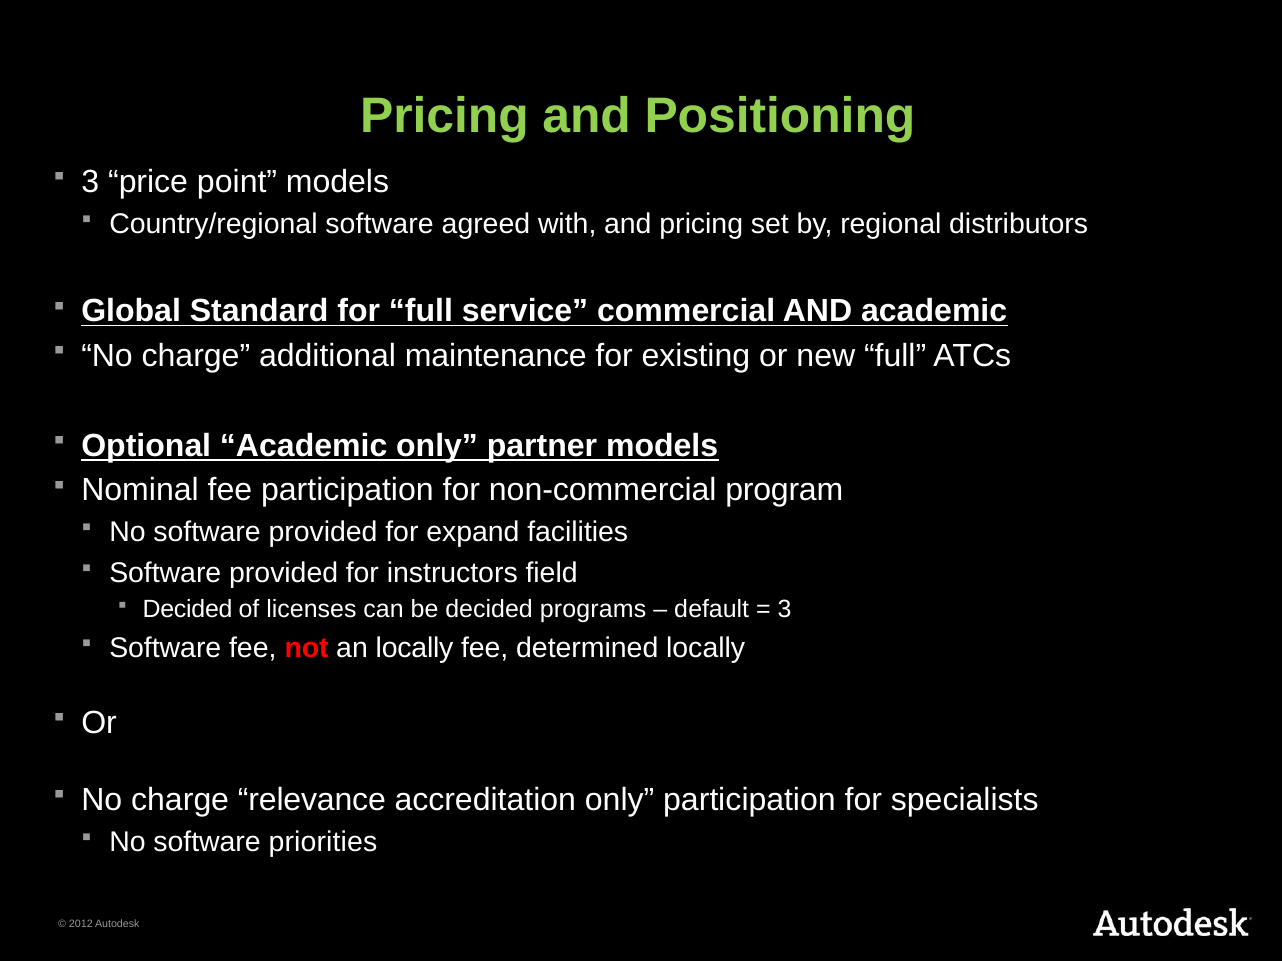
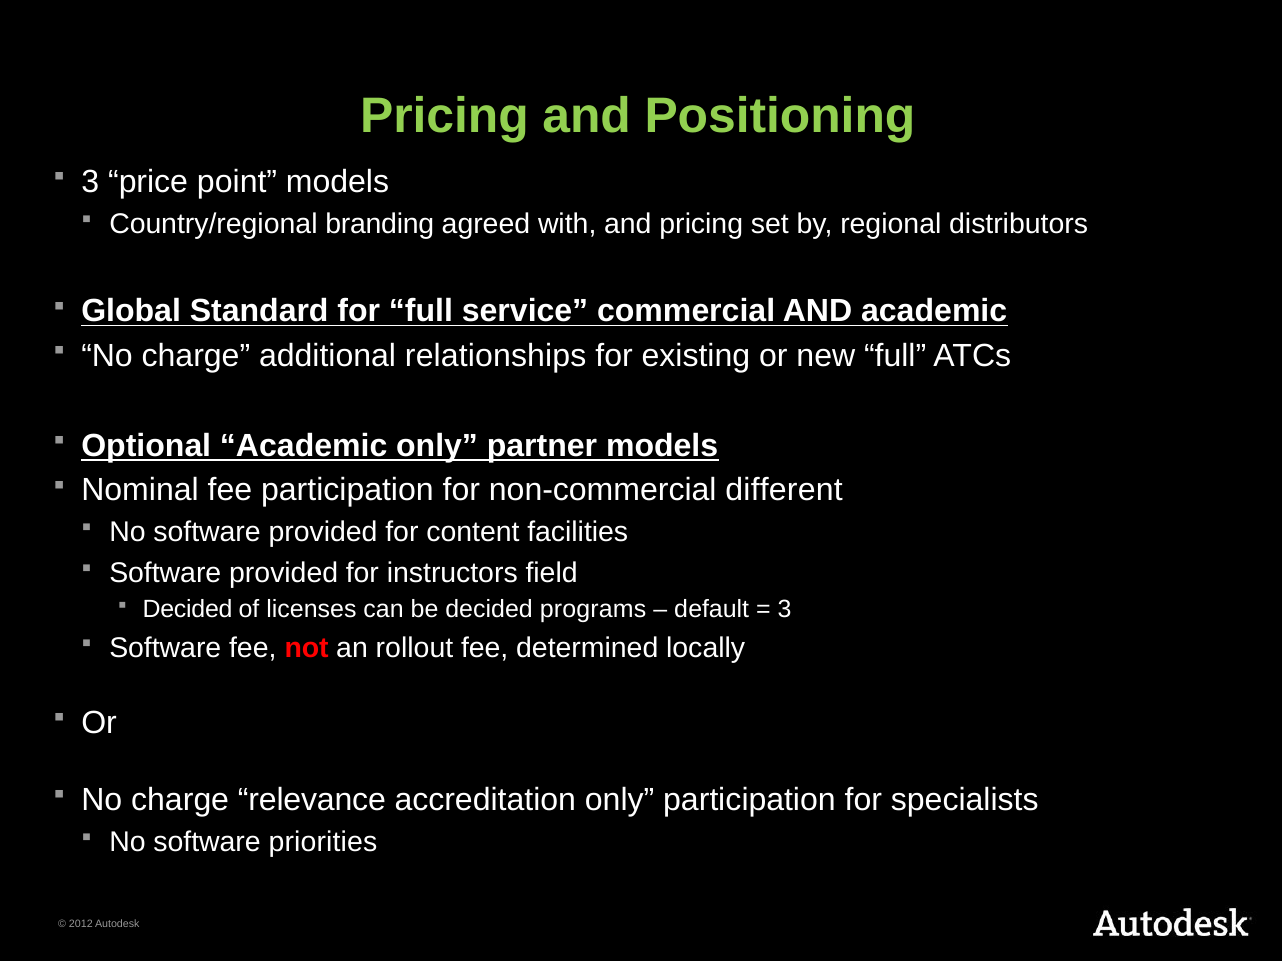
Country/regional software: software -> branding
maintenance: maintenance -> relationships
program: program -> different
expand: expand -> content
an locally: locally -> rollout
